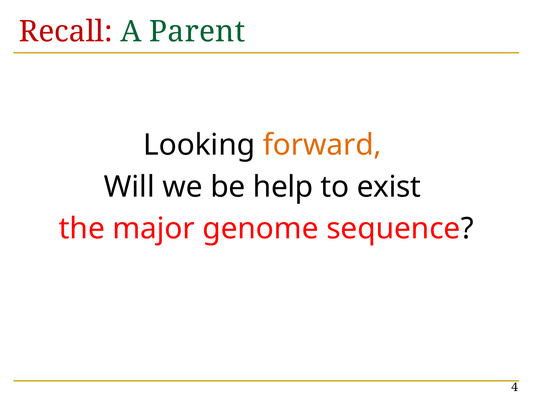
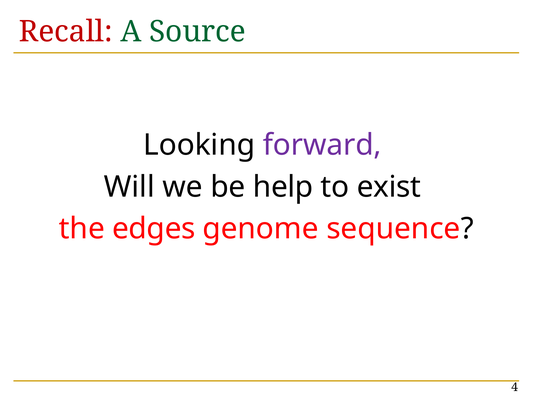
Parent: Parent -> Source
forward colour: orange -> purple
major: major -> edges
